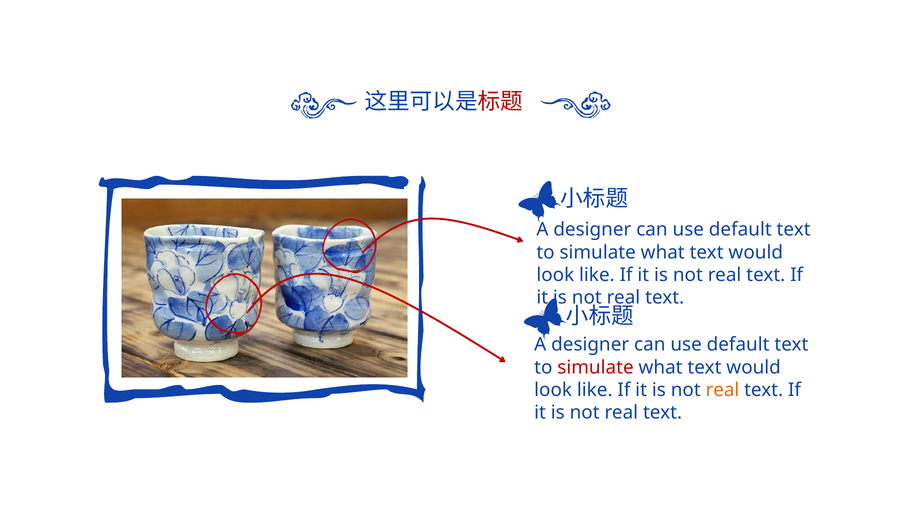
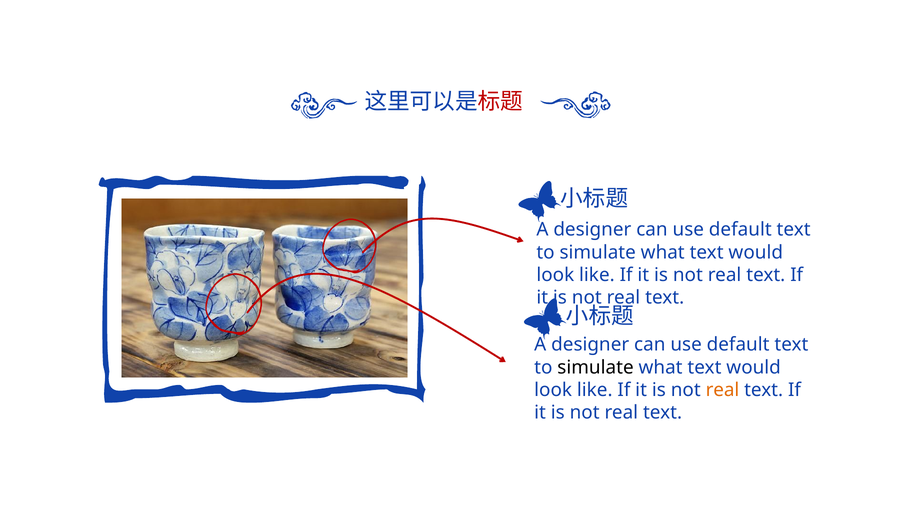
simulate at (596, 367) colour: red -> black
